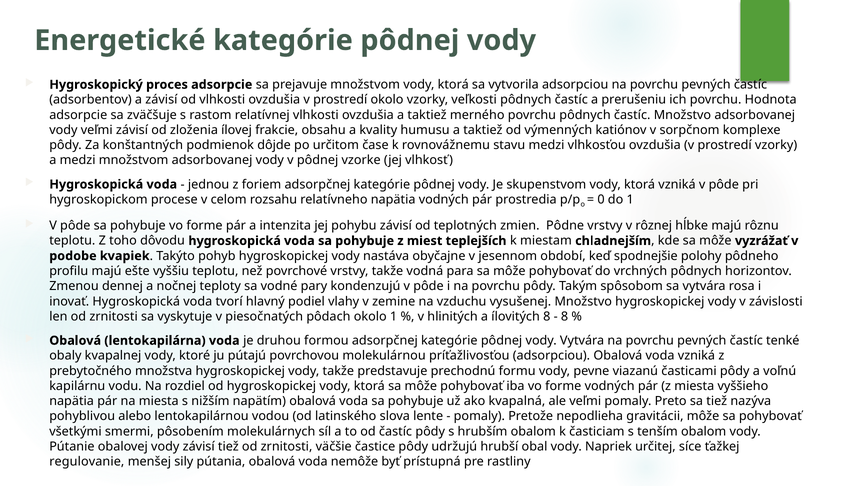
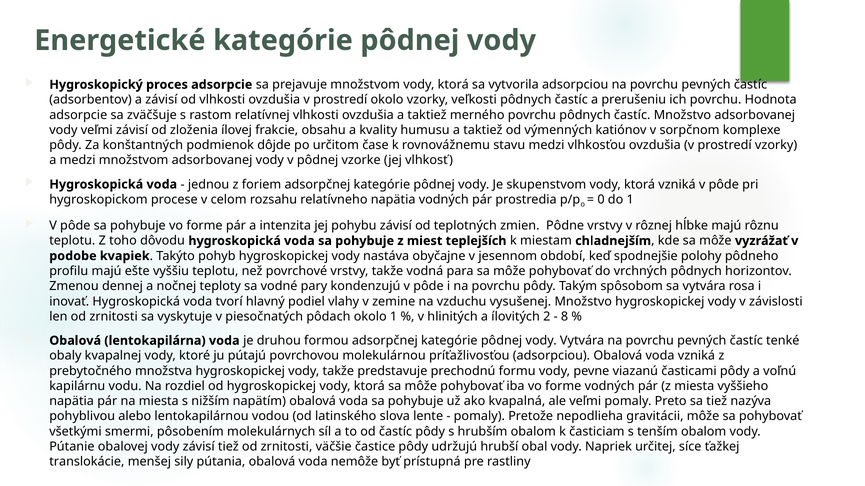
ílovitých 8: 8 -> 2
regulovanie: regulovanie -> translokácie
